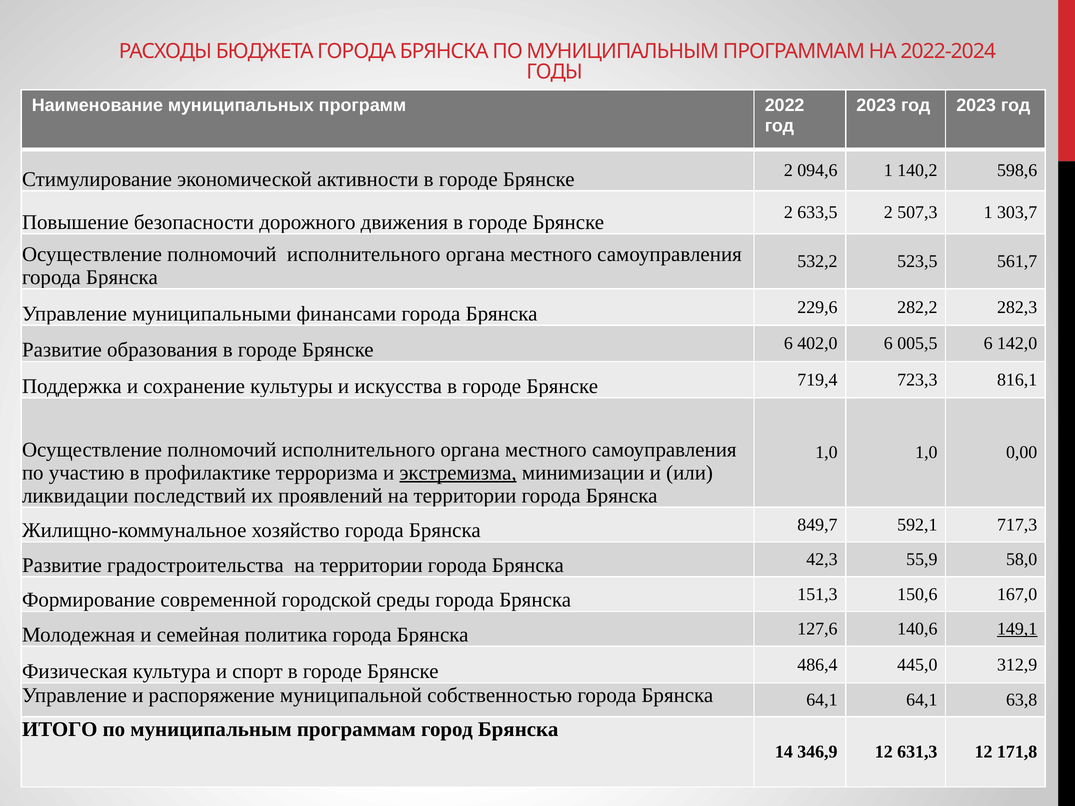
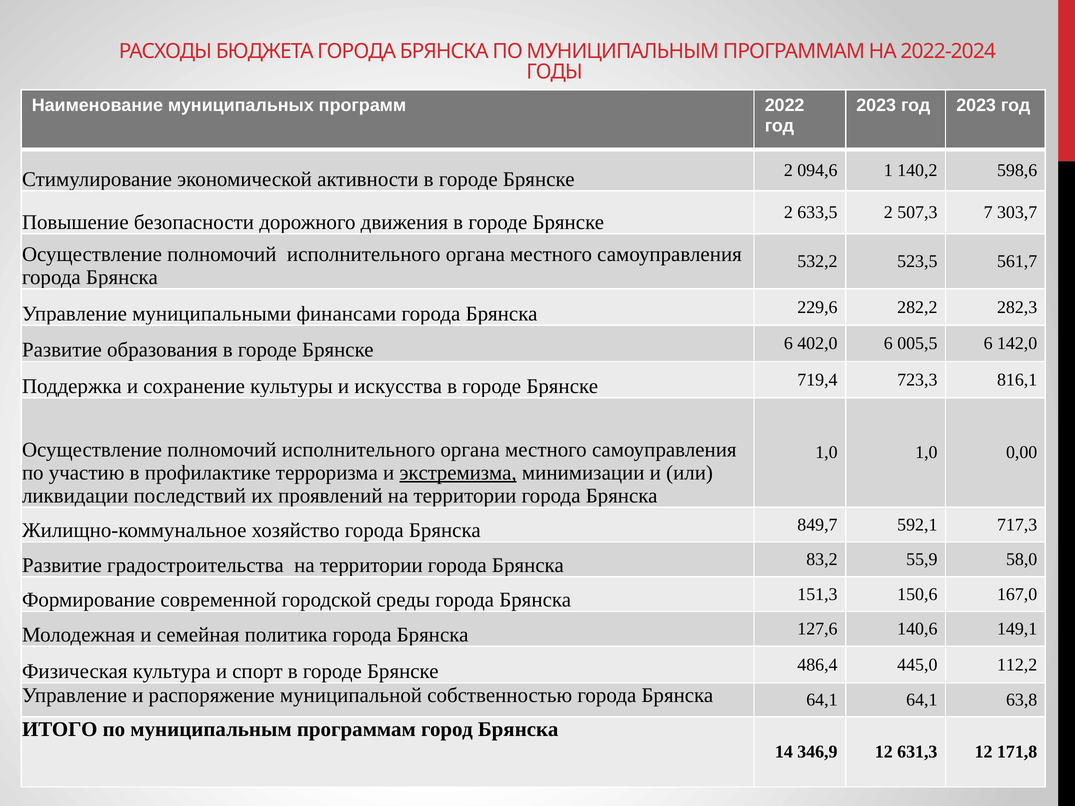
507,3 1: 1 -> 7
42,3: 42,3 -> 83,2
149,1 underline: present -> none
312,9: 312,9 -> 112,2
